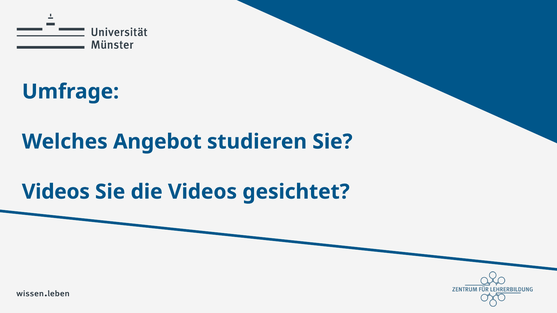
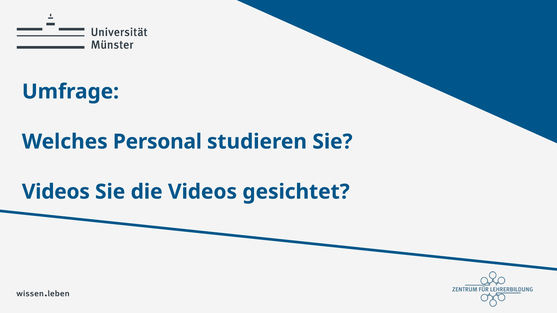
Angebot: Angebot -> Personal
